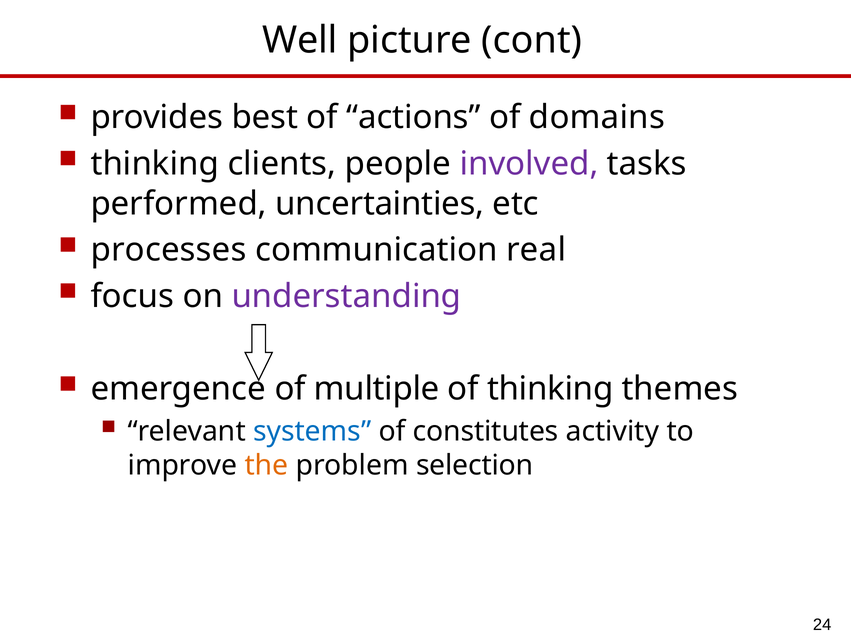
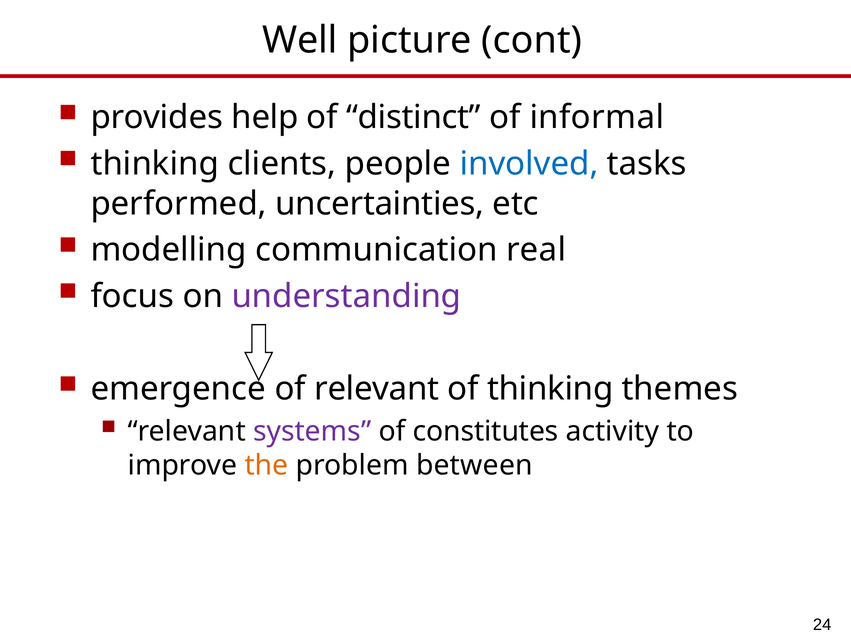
best: best -> help
actions: actions -> distinct
domains: domains -> informal
involved colour: purple -> blue
processes: processes -> modelling
of multiple: multiple -> relevant
systems colour: blue -> purple
selection: selection -> between
